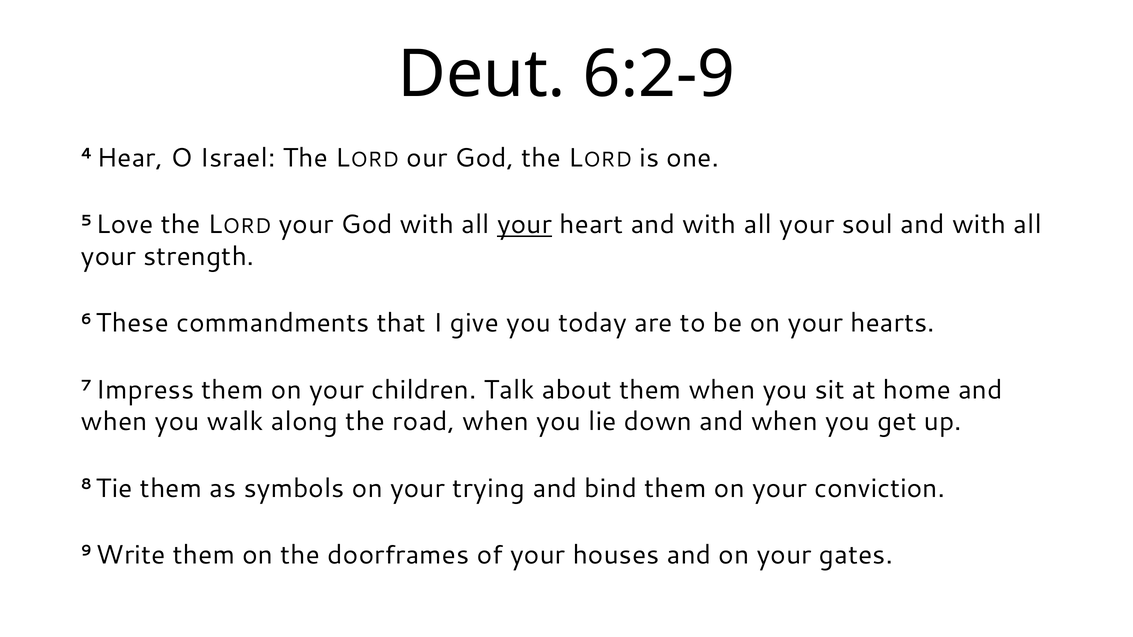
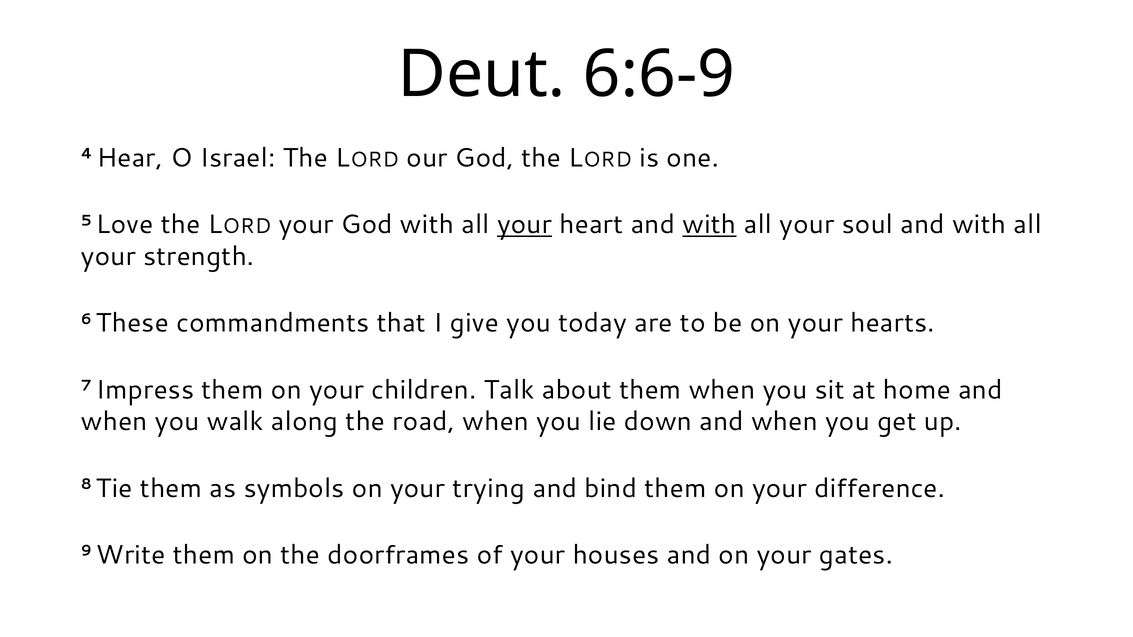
6:2-9: 6:2-9 -> 6:6-9
with at (709, 225) underline: none -> present
conviction: conviction -> difference
